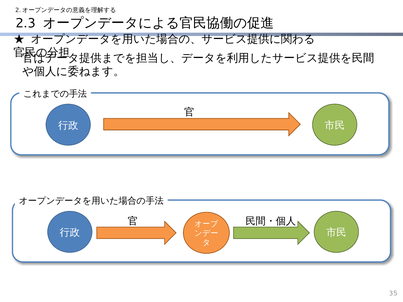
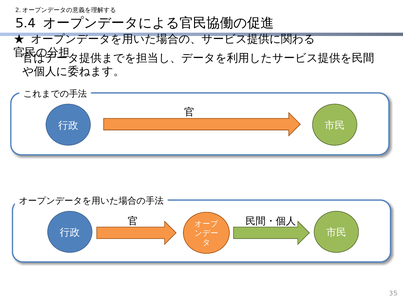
2.3: 2.3 -> 5.4
